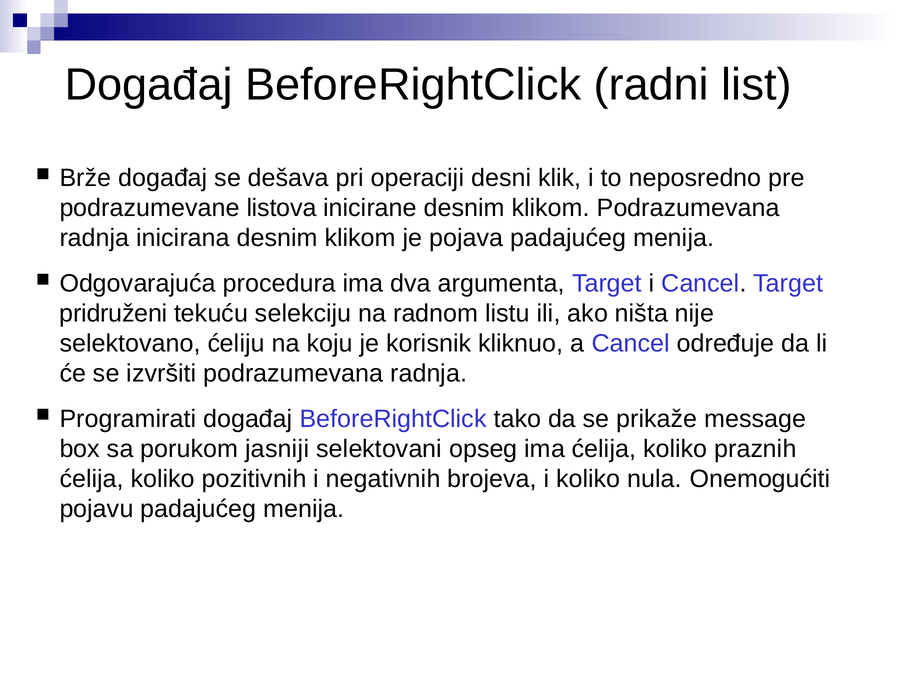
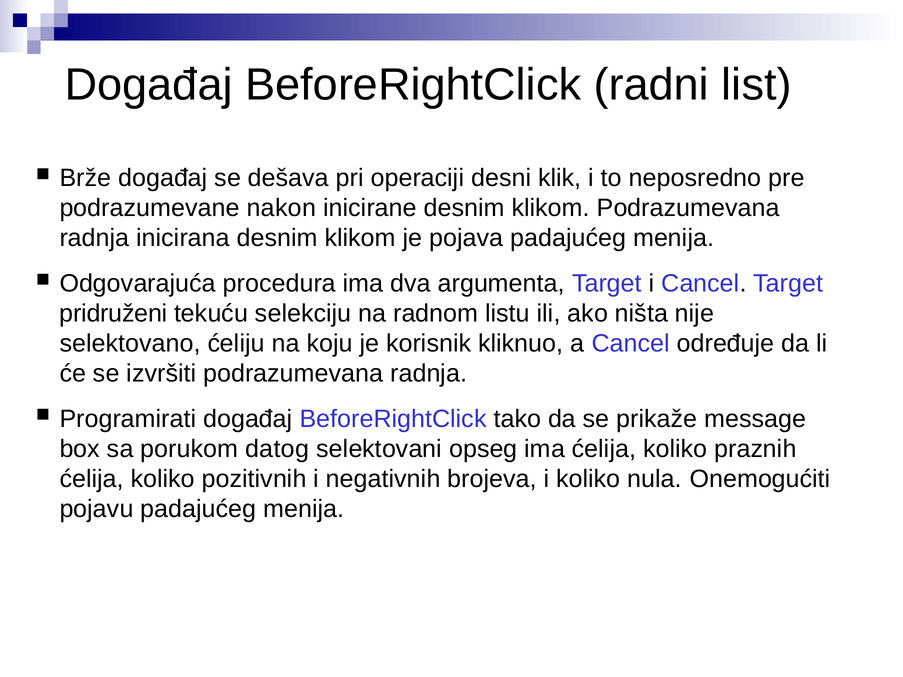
listova: listova -> nakon
jasniji: jasniji -> datog
